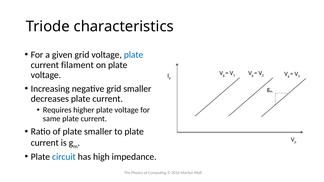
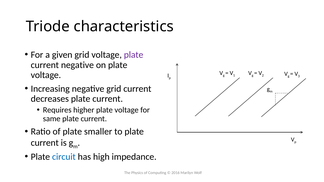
plate at (134, 55) colour: blue -> purple
current filament: filament -> negative
grid smaller: smaller -> current
